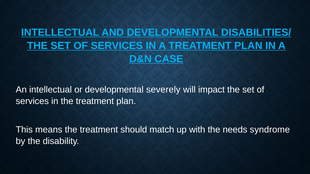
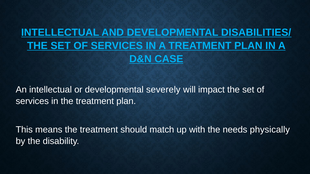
syndrome: syndrome -> physically
